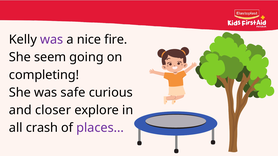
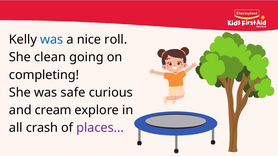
was at (52, 40) colour: purple -> blue
fire: fire -> roll
seem: seem -> clean
closer: closer -> cream
